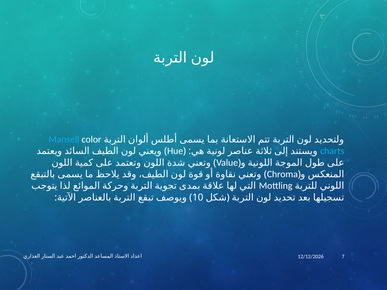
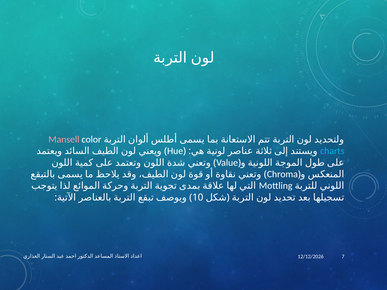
Mansell colour: light blue -> pink
